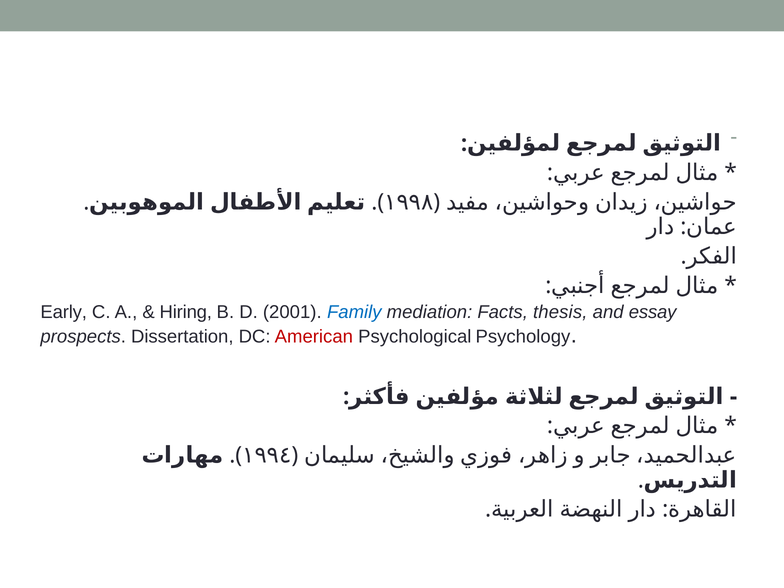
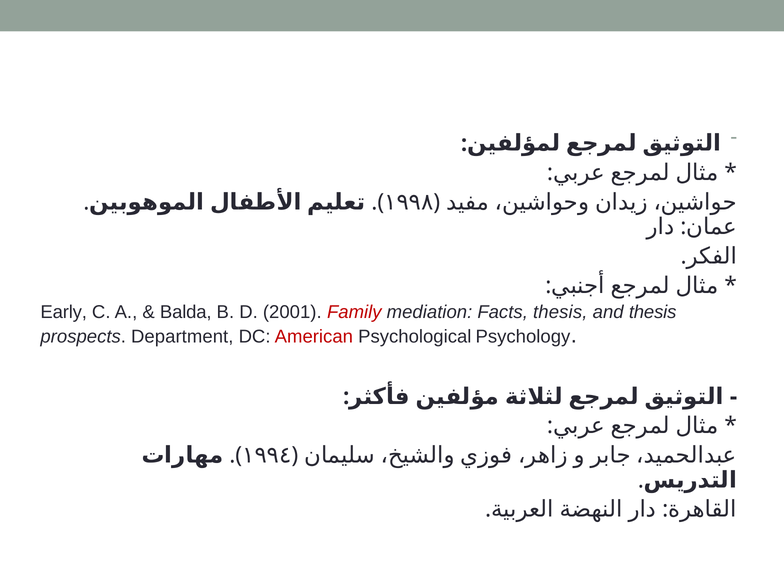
Hiring: Hiring -> Balda
Family colour: blue -> red
and essay: essay -> thesis
Dissertation: Dissertation -> Department
